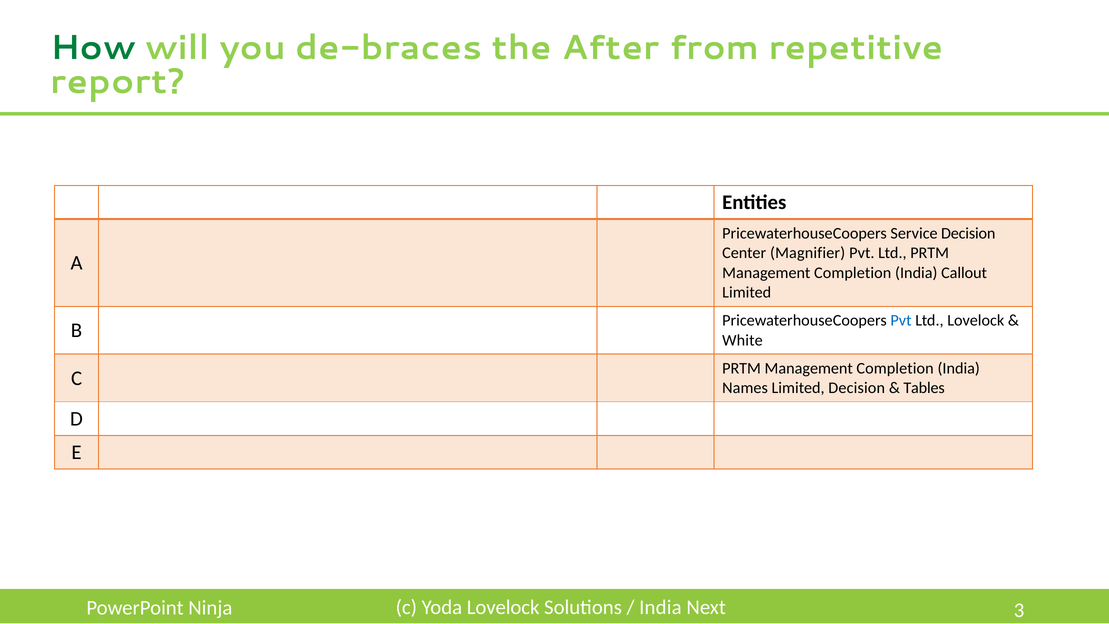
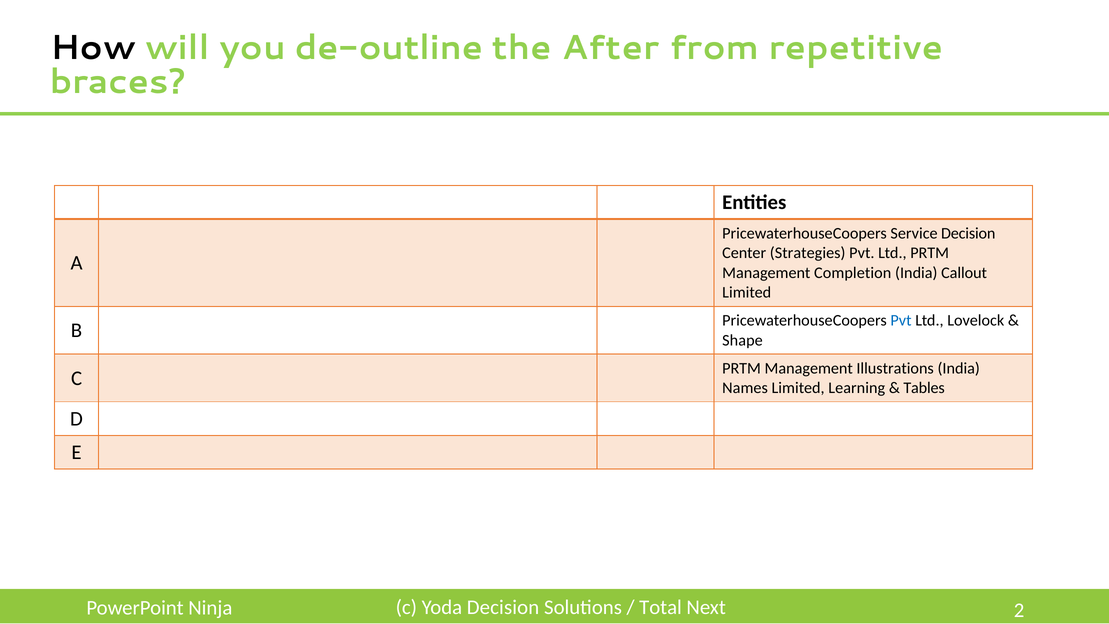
How colour: green -> black
de-braces: de-braces -> de-outline
report: report -> braces
Magnifier: Magnifier -> Strategies
White: White -> Shape
C PRTM Management Completion: Completion -> Illustrations
Limited Decision: Decision -> Learning
Yoda Lovelock: Lovelock -> Decision
India at (660, 607): India -> Total
3: 3 -> 2
